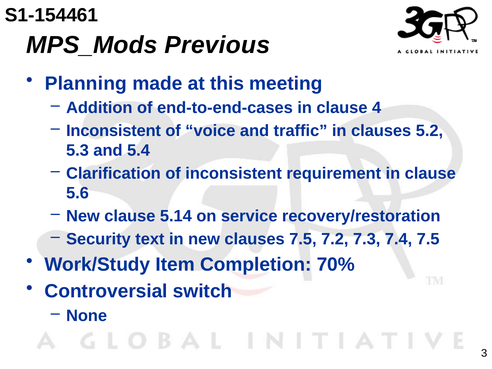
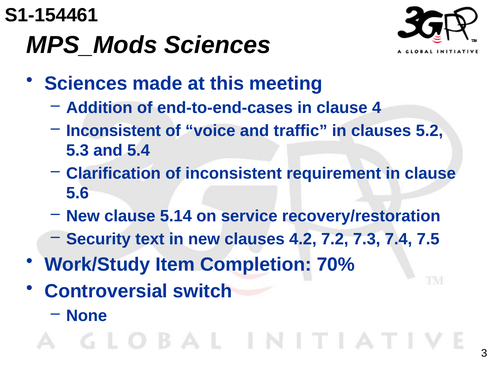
MPS_Mods Previous: Previous -> Sciences
Planning at (86, 83): Planning -> Sciences
clauses 7.5: 7.5 -> 4.2
